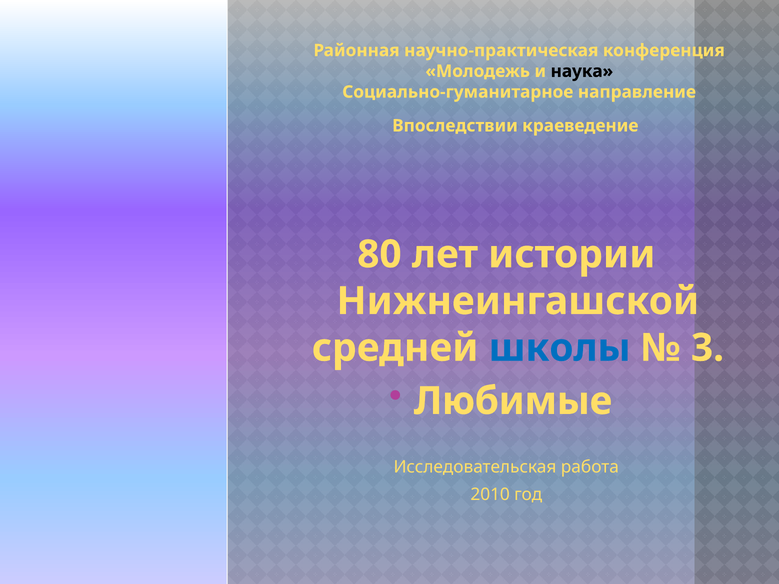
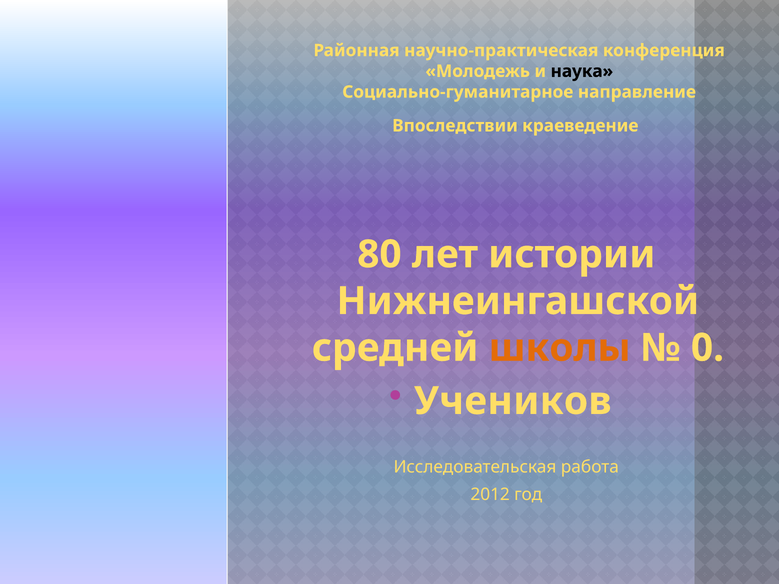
школы colour: blue -> orange
3: 3 -> 0
Любимые: Любимые -> Учеников
2010: 2010 -> 2012
